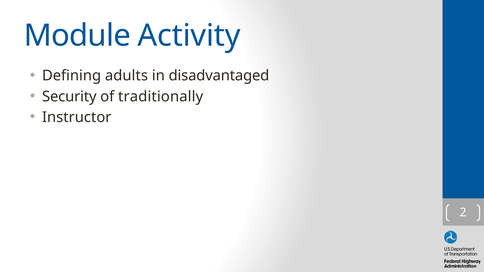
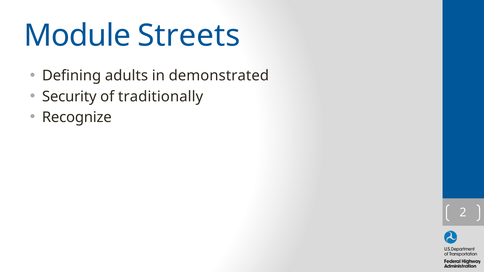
Activity: Activity -> Streets
disadvantaged: disadvantaged -> demonstrated
Instructor: Instructor -> Recognize
